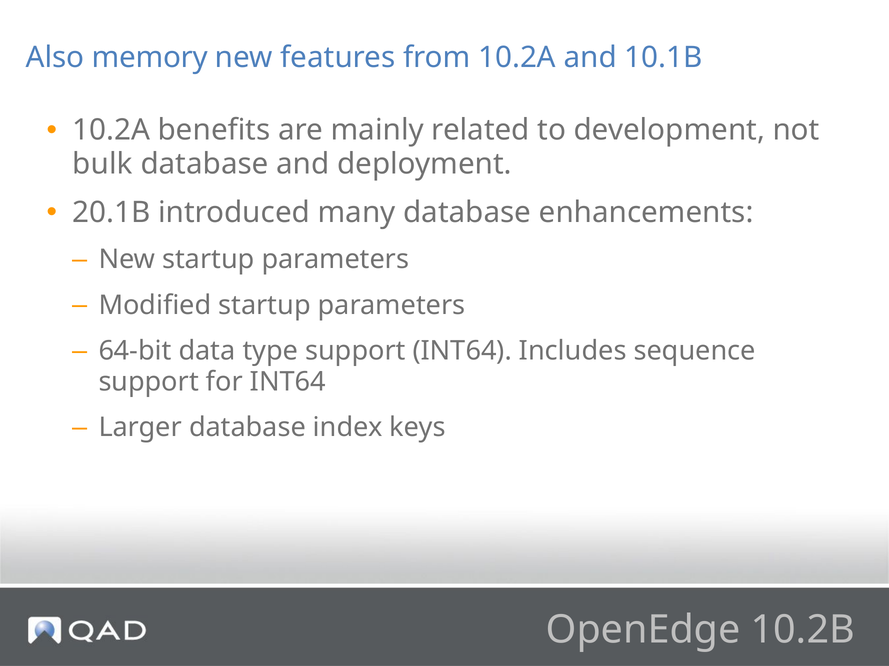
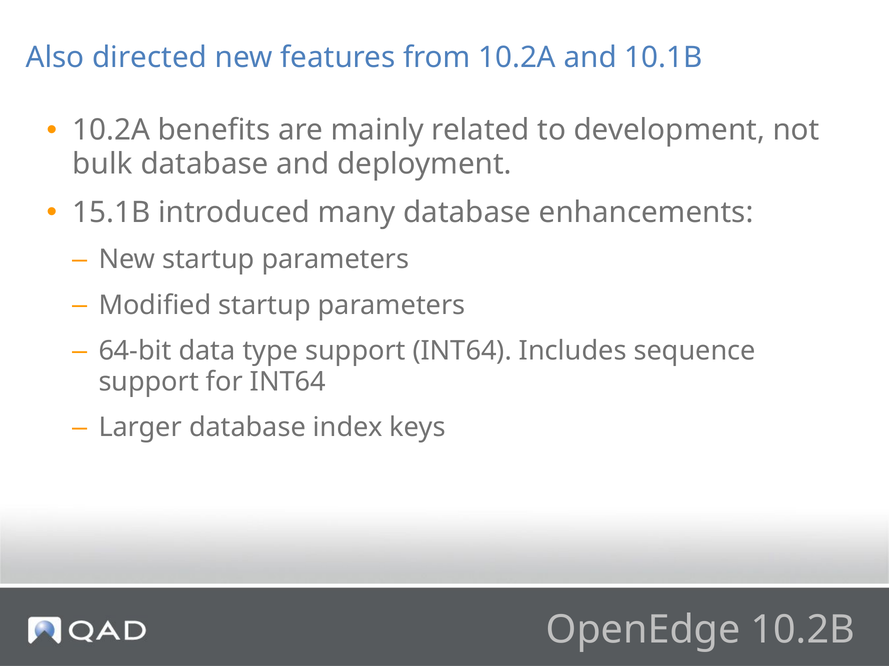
memory: memory -> directed
20.1B: 20.1B -> 15.1B
